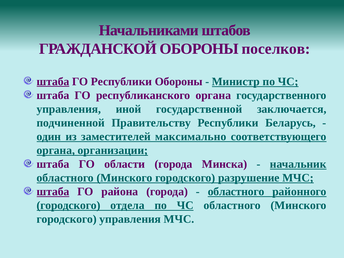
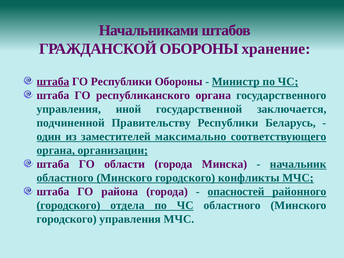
поселков: поселков -> хранение
разрушение: разрушение -> конфликты
штаба at (53, 192) underline: present -> none
областного at (236, 192): областного -> опасностей
